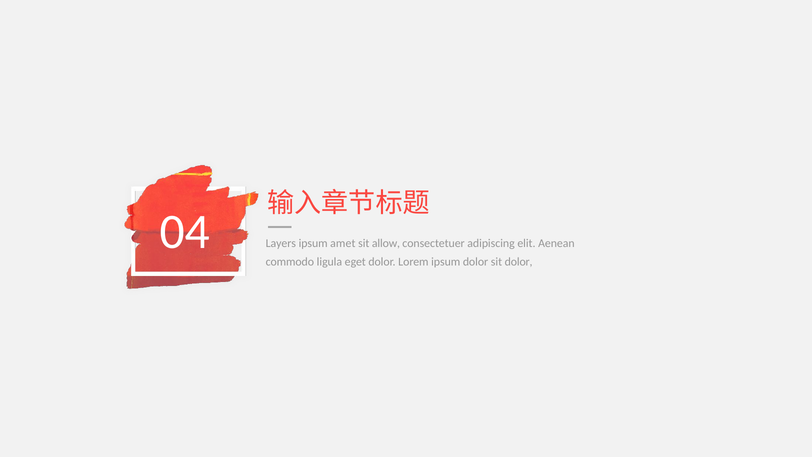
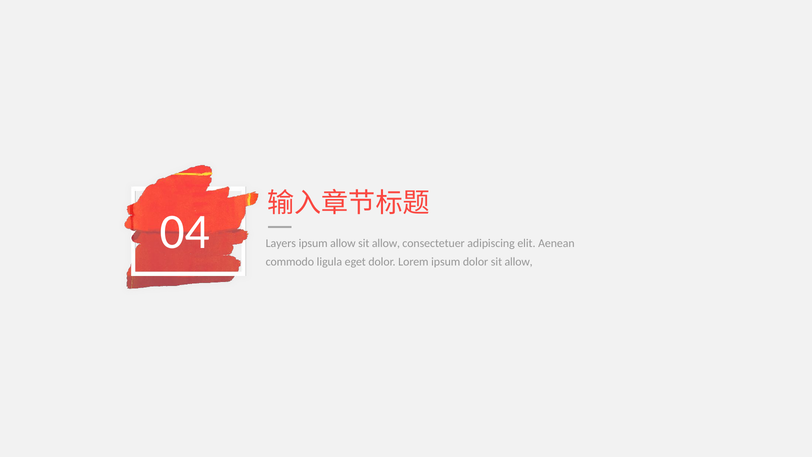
ipsum amet: amet -> allow
dolor sit dolor: dolor -> allow
